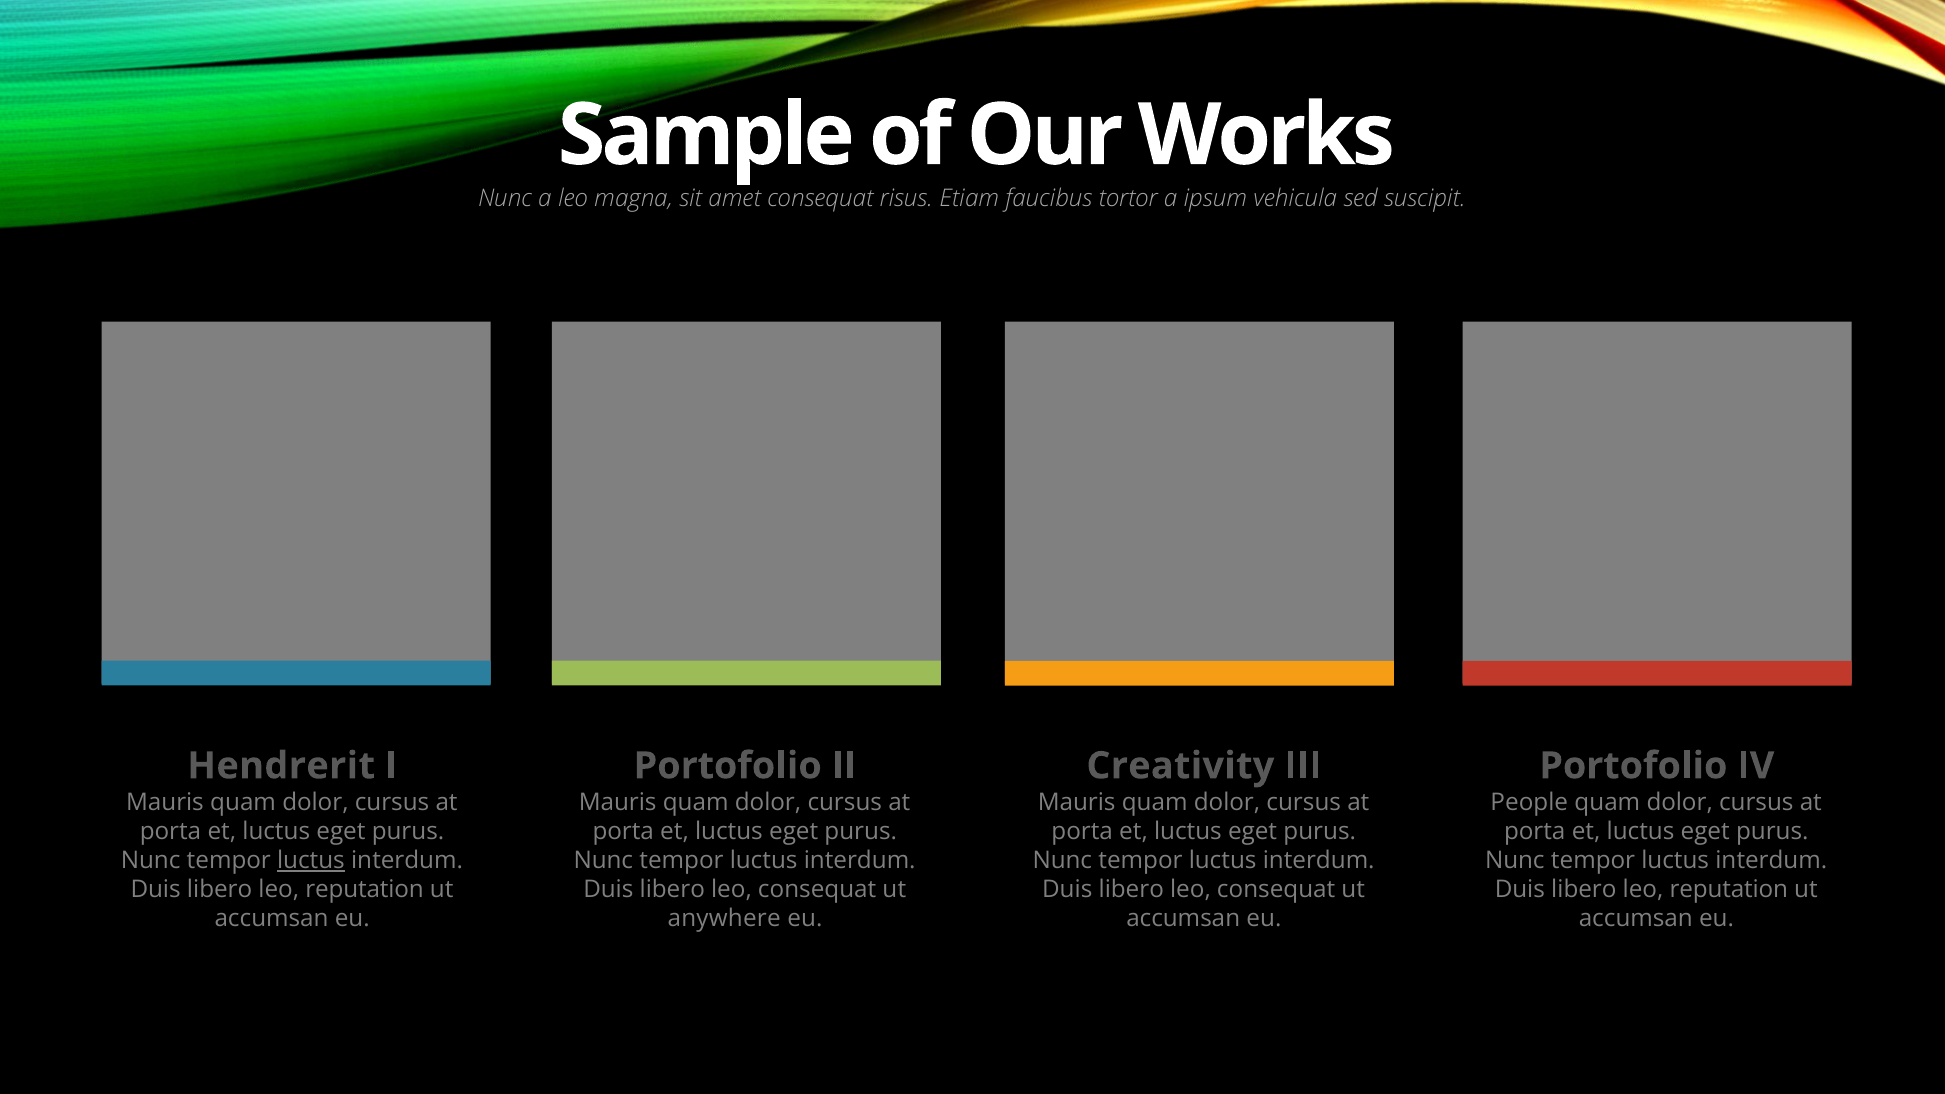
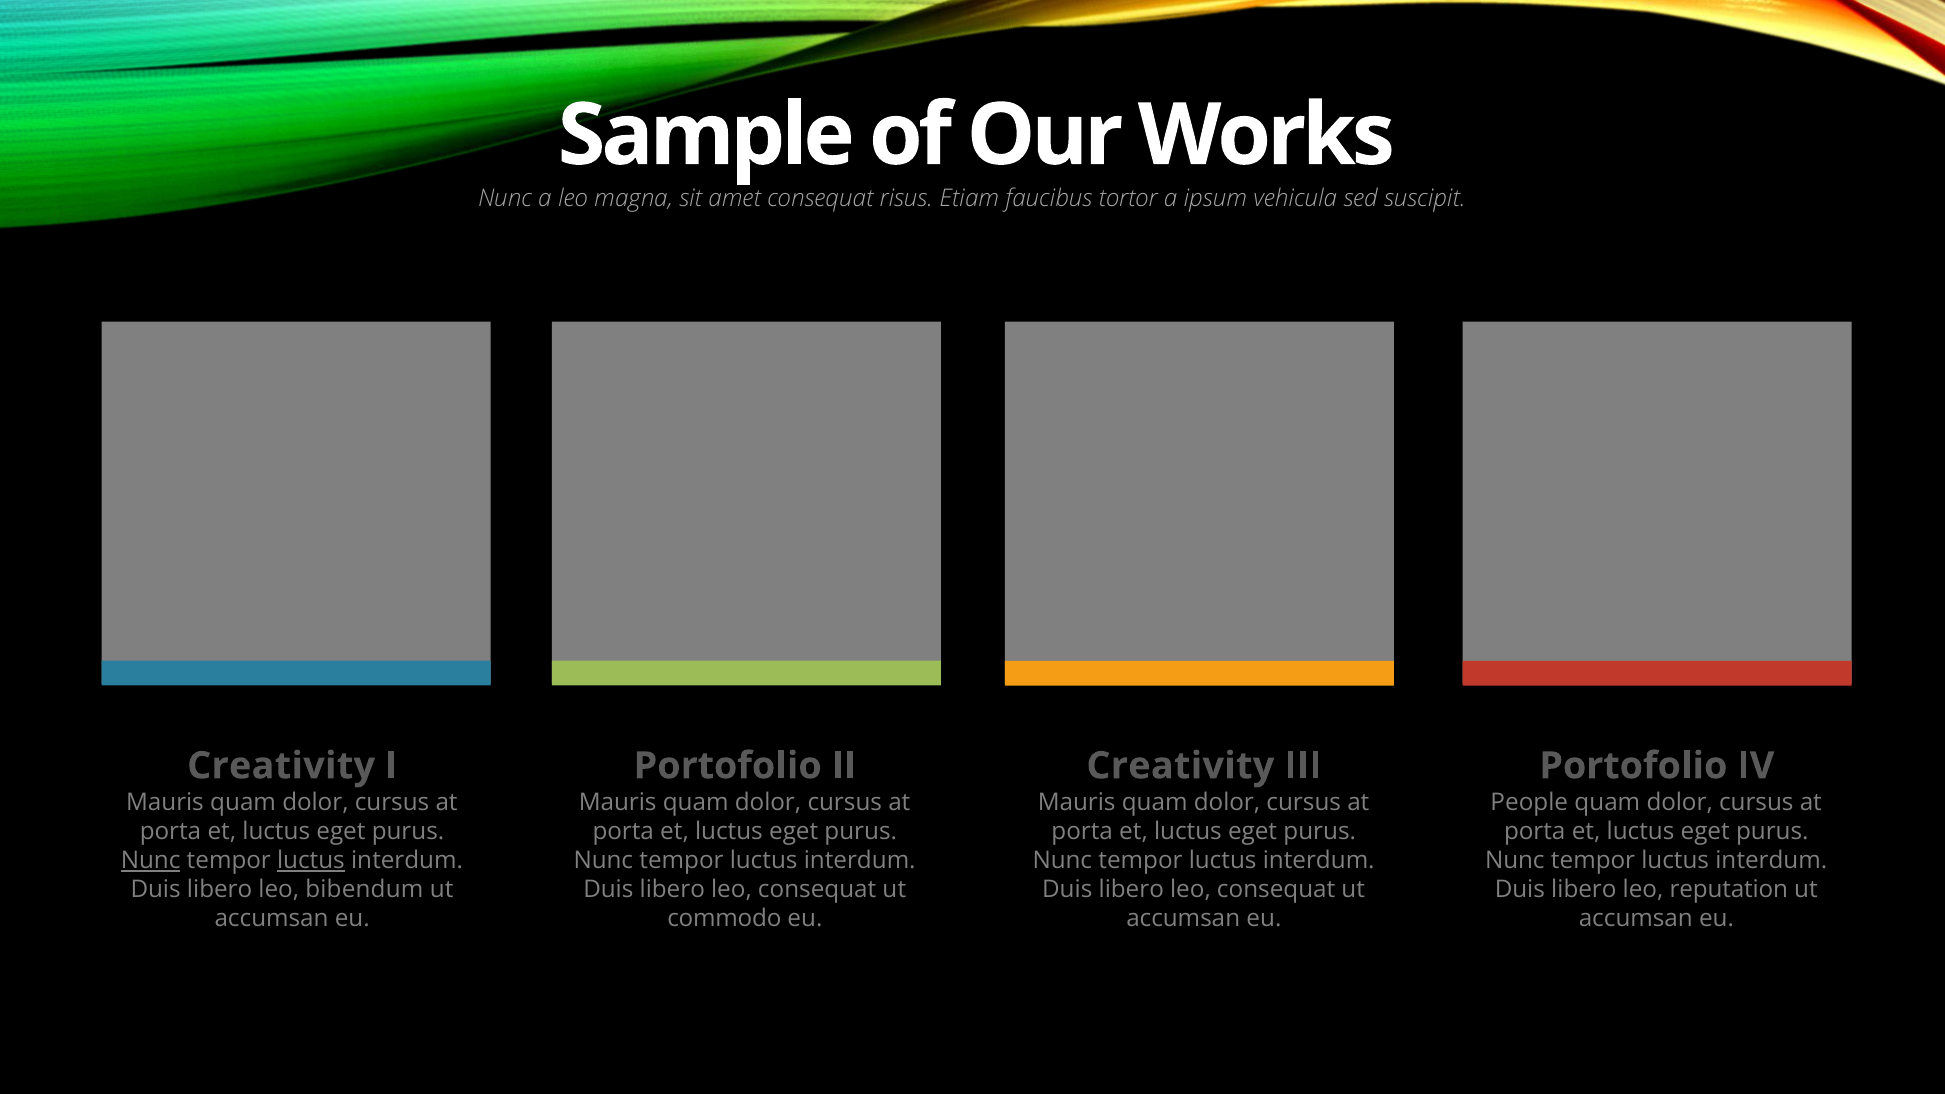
Hendrerit at (281, 766): Hendrerit -> Creativity
Nunc at (151, 861) underline: none -> present
reputation at (365, 890): reputation -> bibendum
anywhere: anywhere -> commodo
